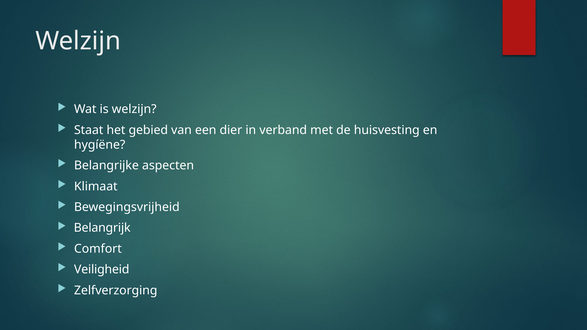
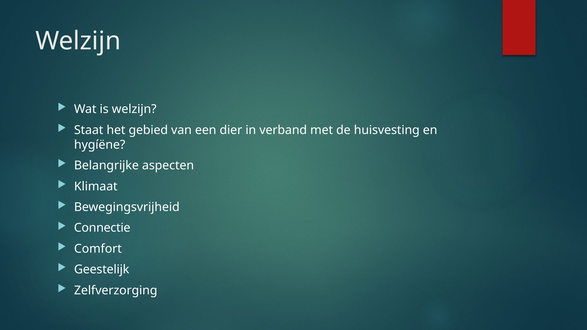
Belangrijk: Belangrijk -> Connectie
Veiligheid: Veiligheid -> Geestelijk
